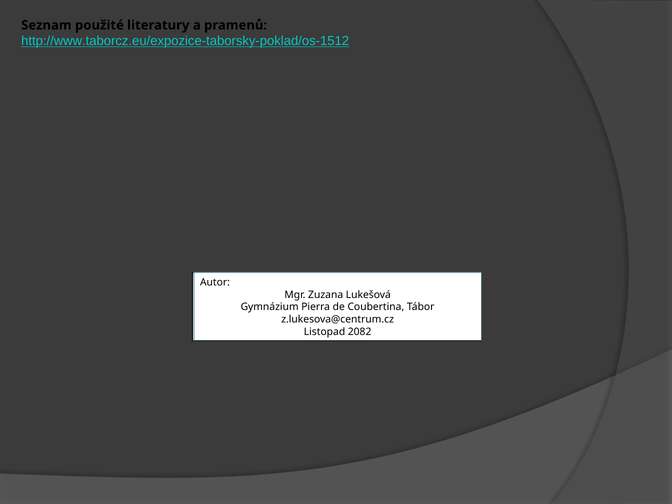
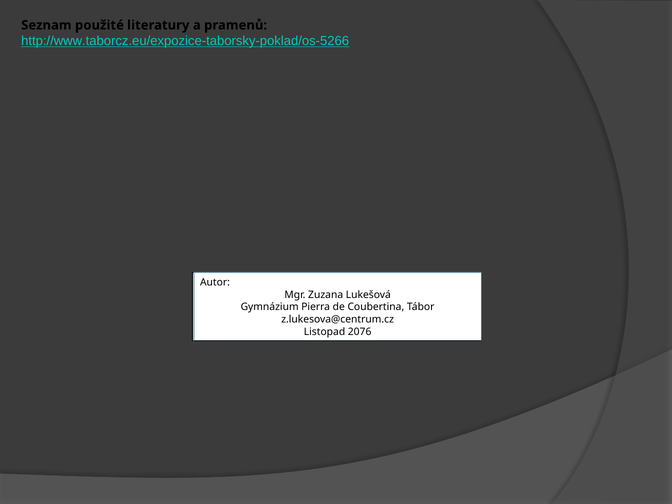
http://www.taborcz.eu/expozice-taborsky-poklad/os-1512: http://www.taborcz.eu/expozice-taborsky-poklad/os-1512 -> http://www.taborcz.eu/expozice-taborsky-poklad/os-5266
2082: 2082 -> 2076
